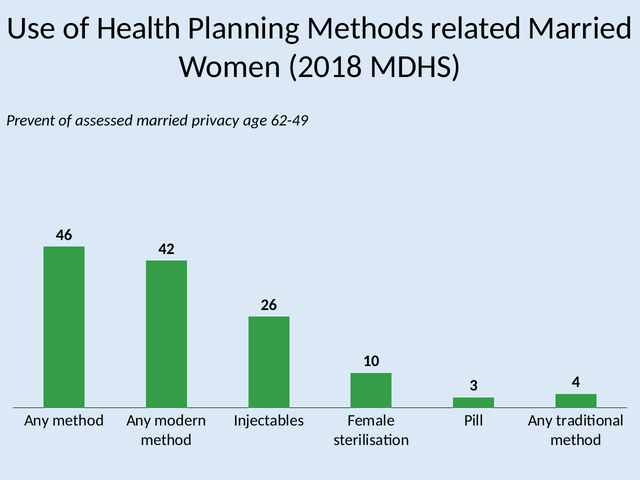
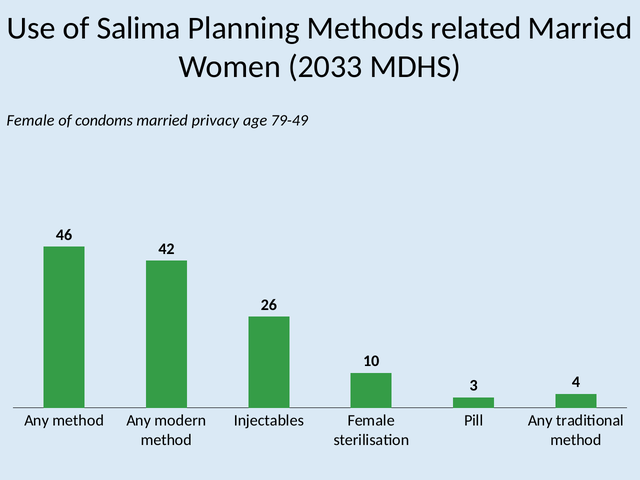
Health: Health -> Salima
2018: 2018 -> 2033
Prevent at (31, 121): Prevent -> Female
assessed: assessed -> condoms
62-49: 62-49 -> 79-49
